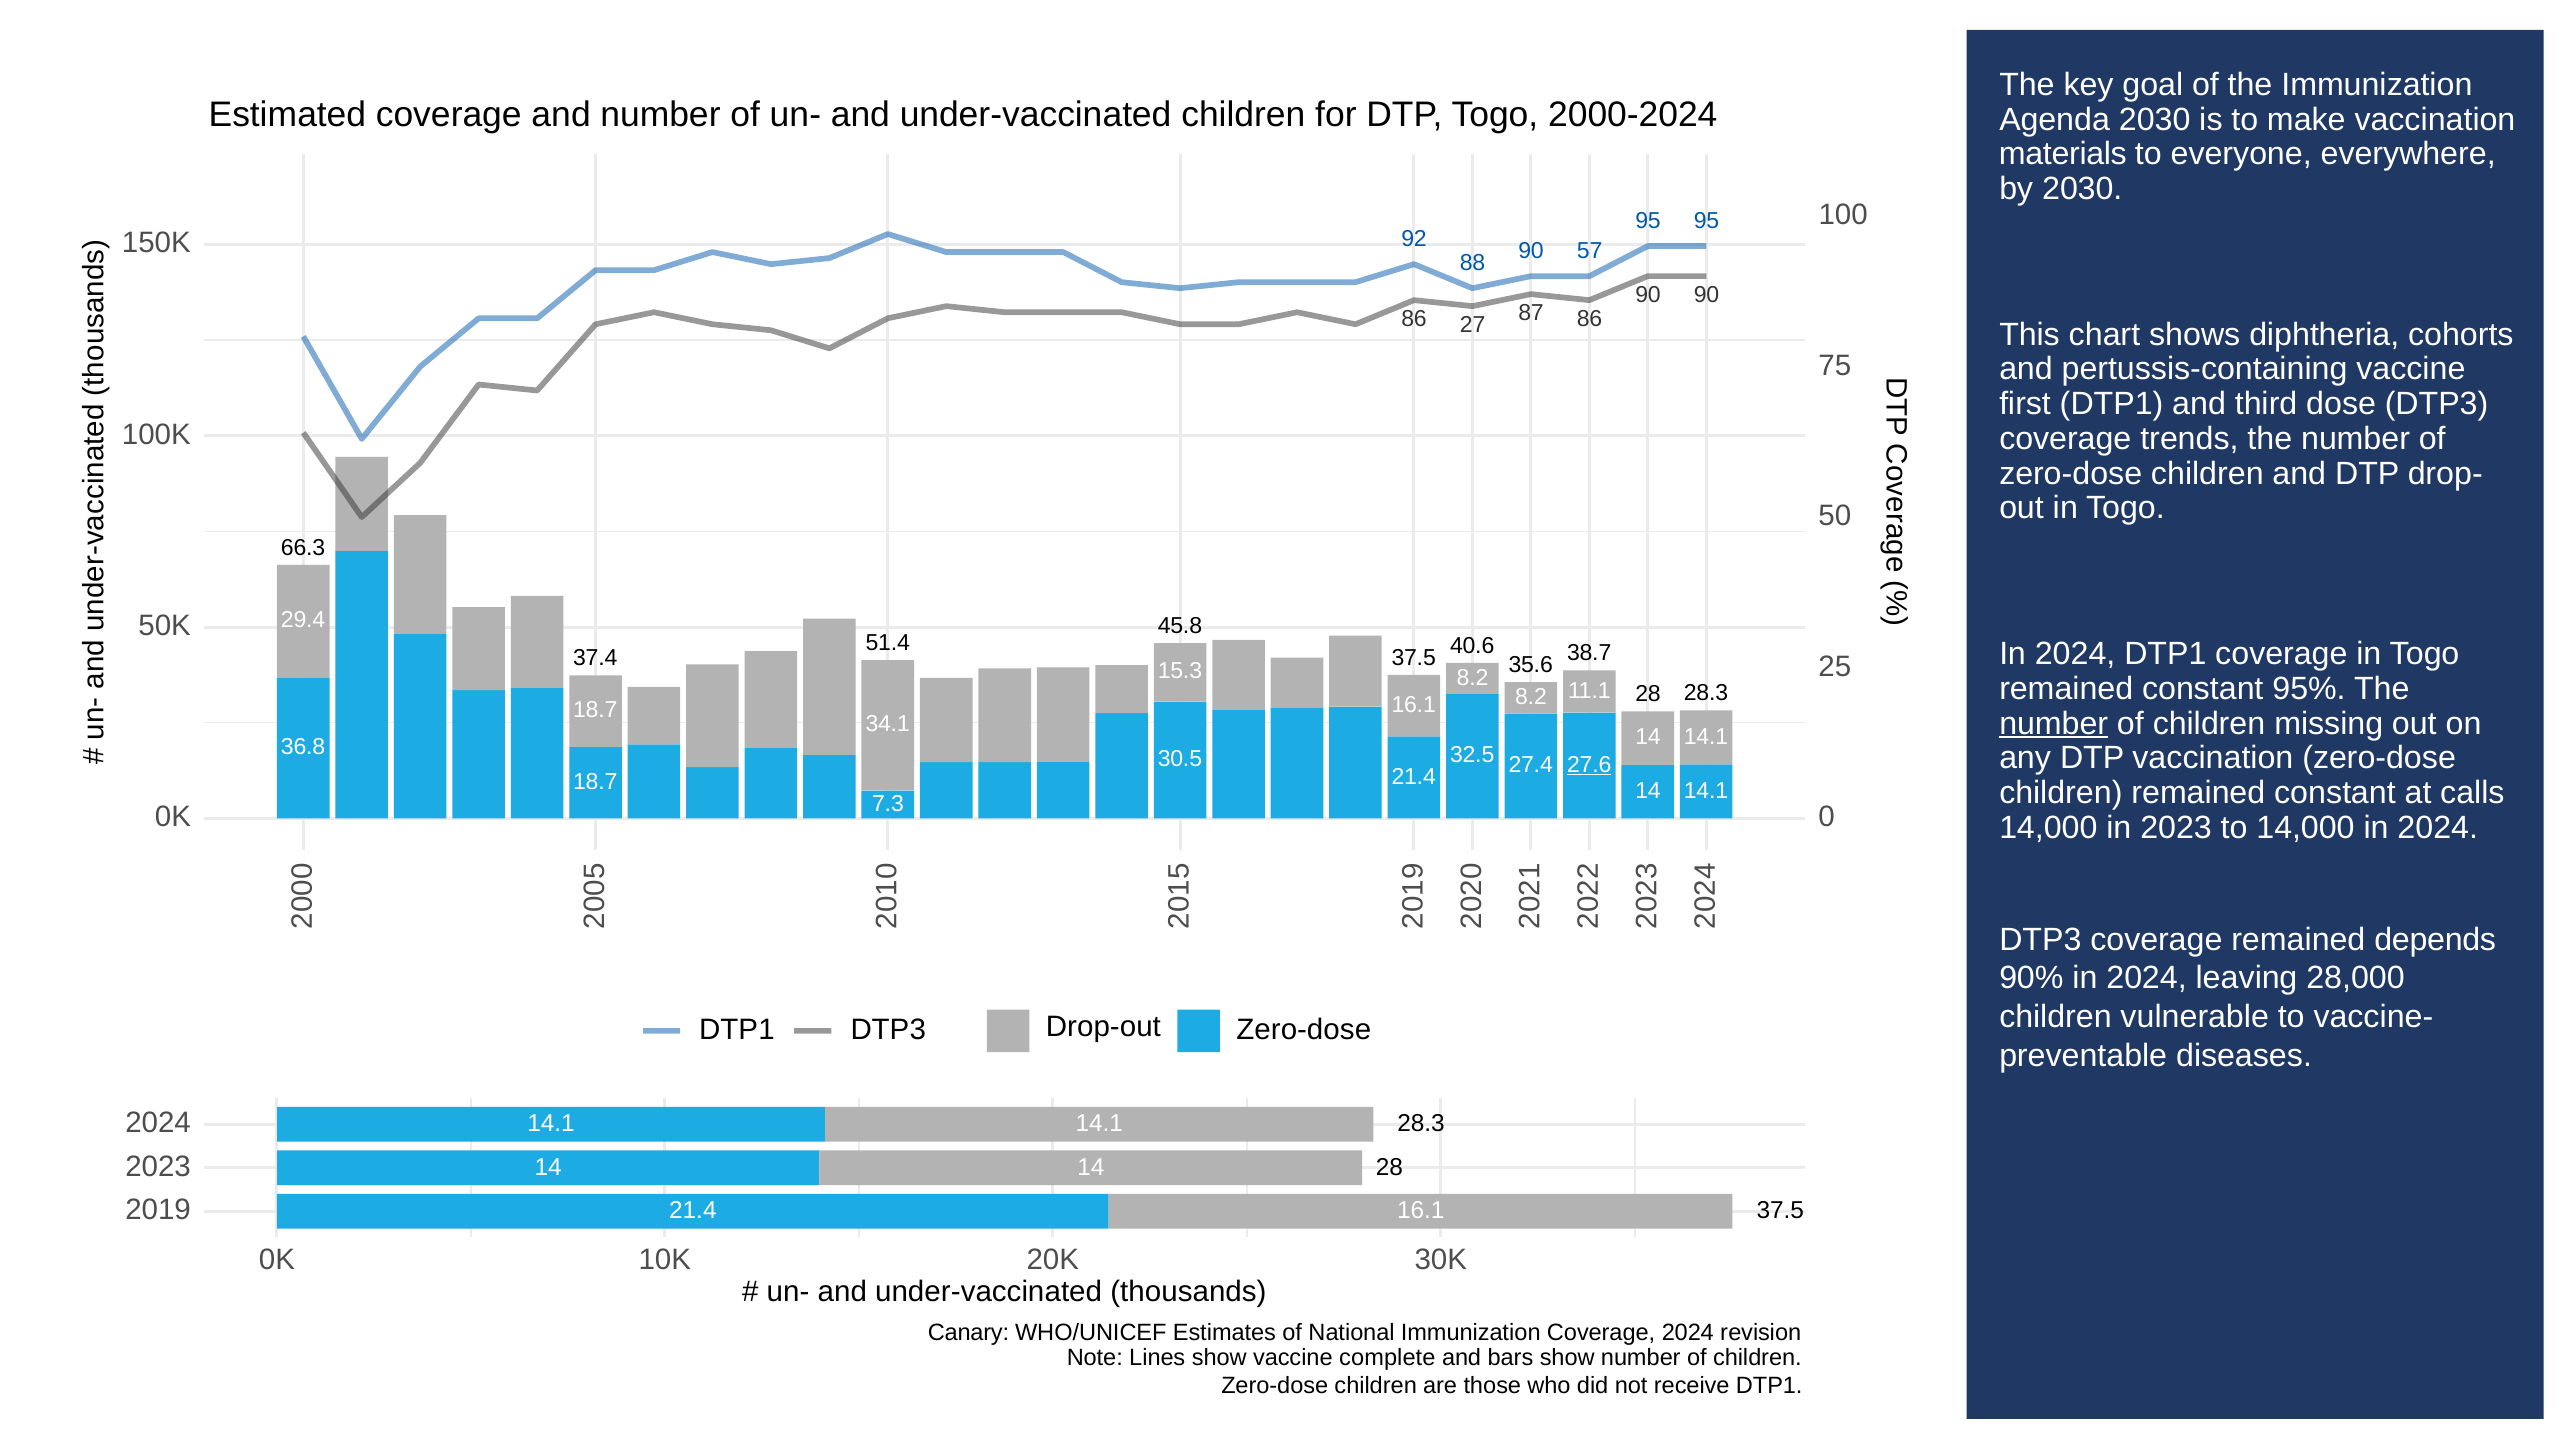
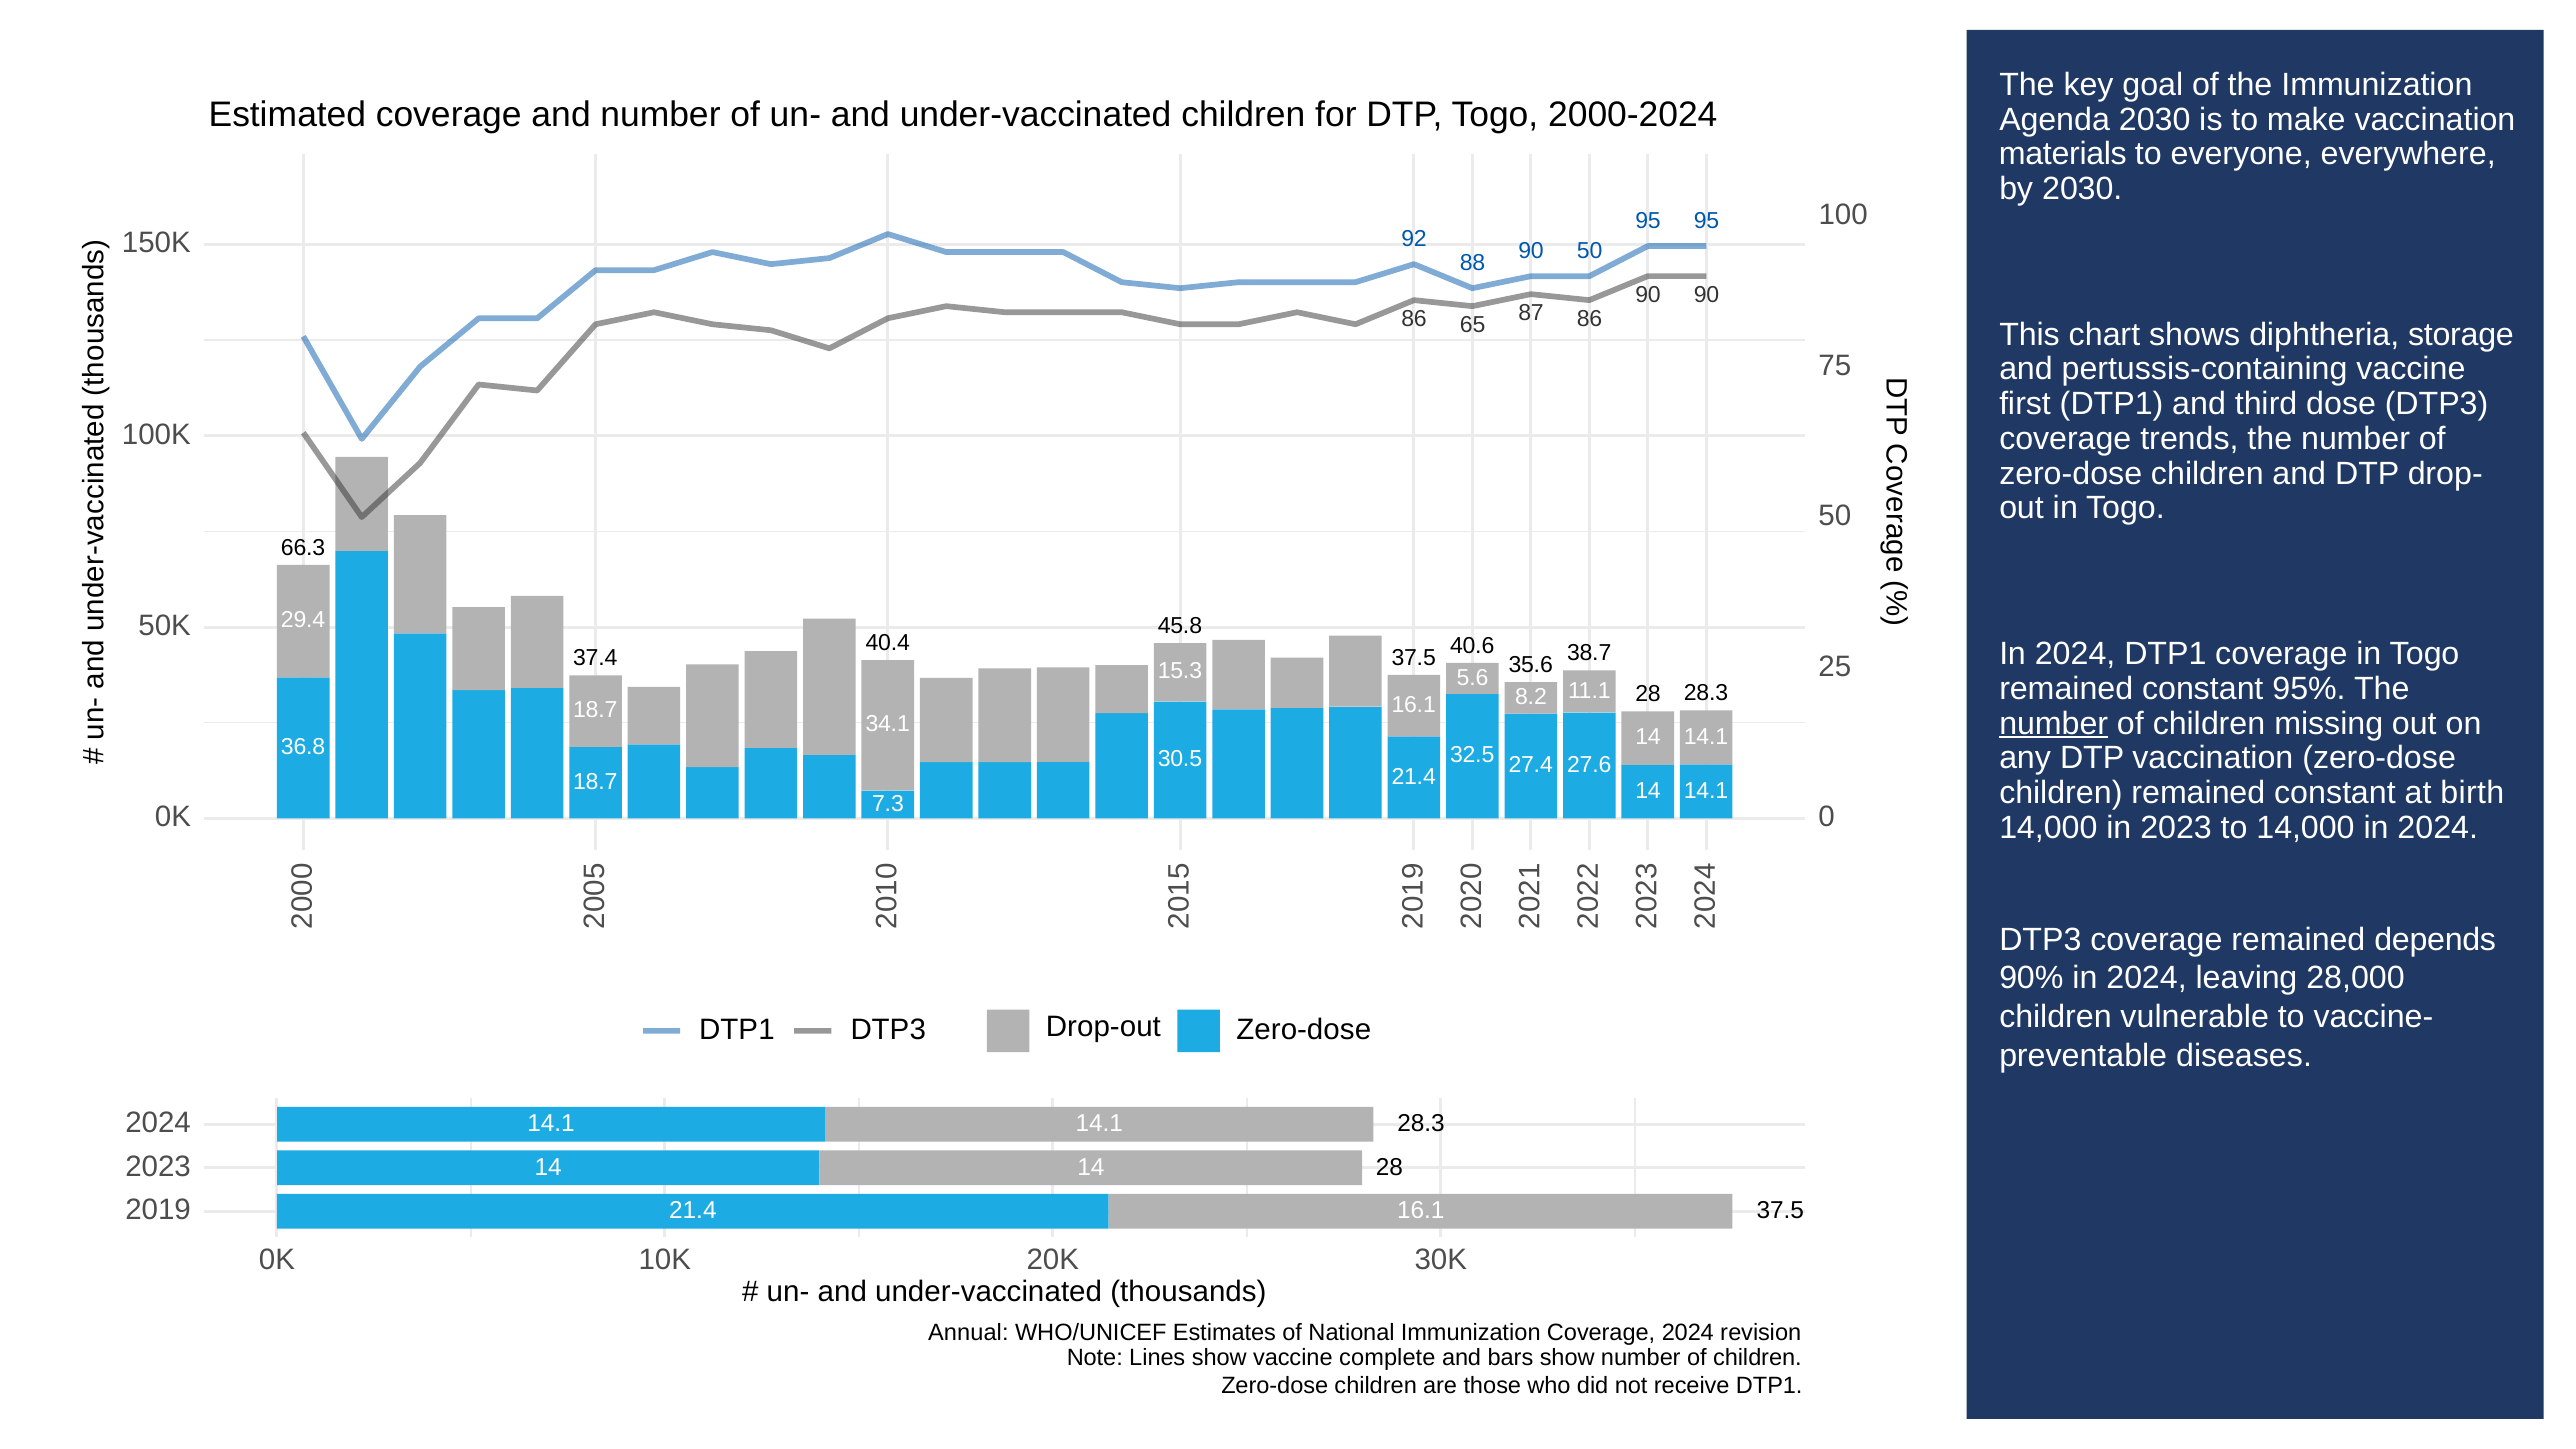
90 57: 57 -> 50
27: 27 -> 65
cohorts: cohorts -> storage
51.4: 51.4 -> 40.4
8.2 at (1473, 677): 8.2 -> 5.6
27.6 underline: present -> none
calls: calls -> birth
Canary: Canary -> Annual
